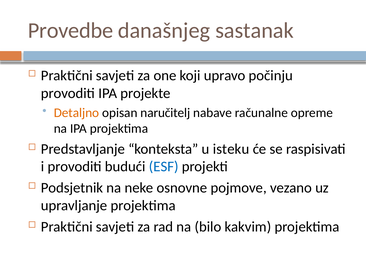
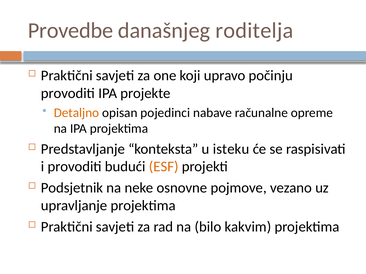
sastanak: sastanak -> roditelja
naručitelj: naručitelj -> pojedinci
ESF colour: blue -> orange
